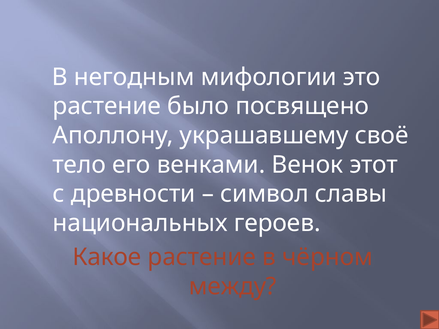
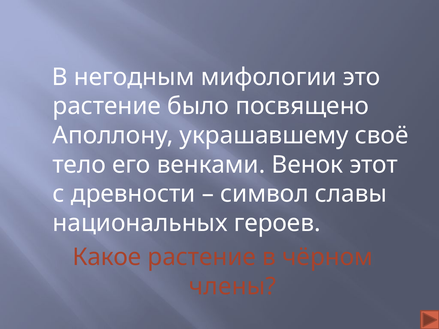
между: между -> члены
